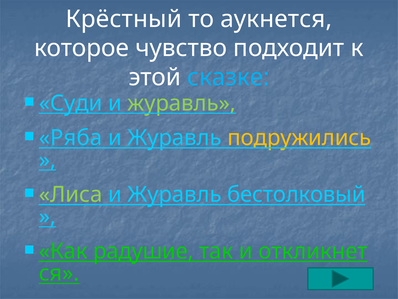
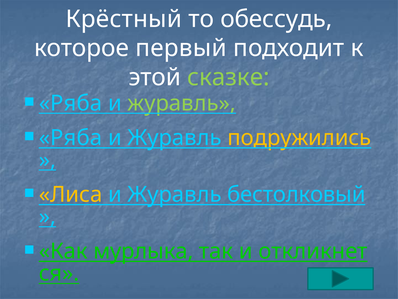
аукнется: аукнется -> обессудь
чувство: чувство -> первый
сказке colour: light blue -> light green
Суди at (71, 103): Суди -> Ряба
Лиса colour: light green -> yellow
радушие: радушие -> мурлыка
